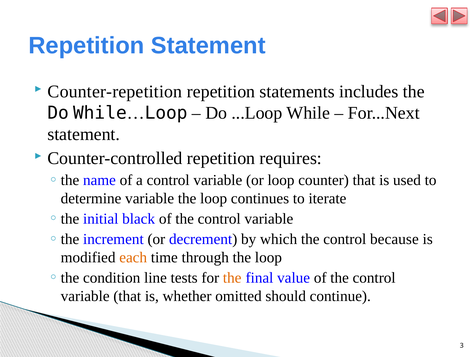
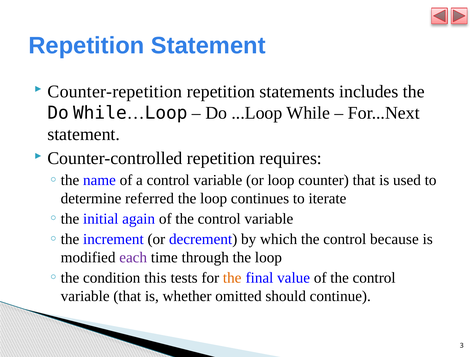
determine variable: variable -> referred
black: black -> again
each colour: orange -> purple
line: line -> this
